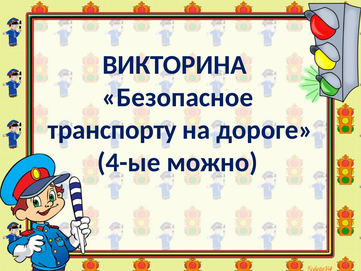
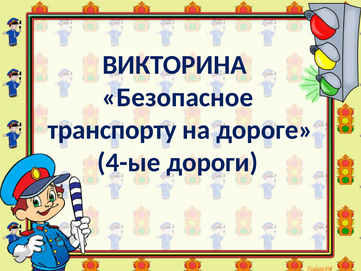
можно: можно -> дороги
